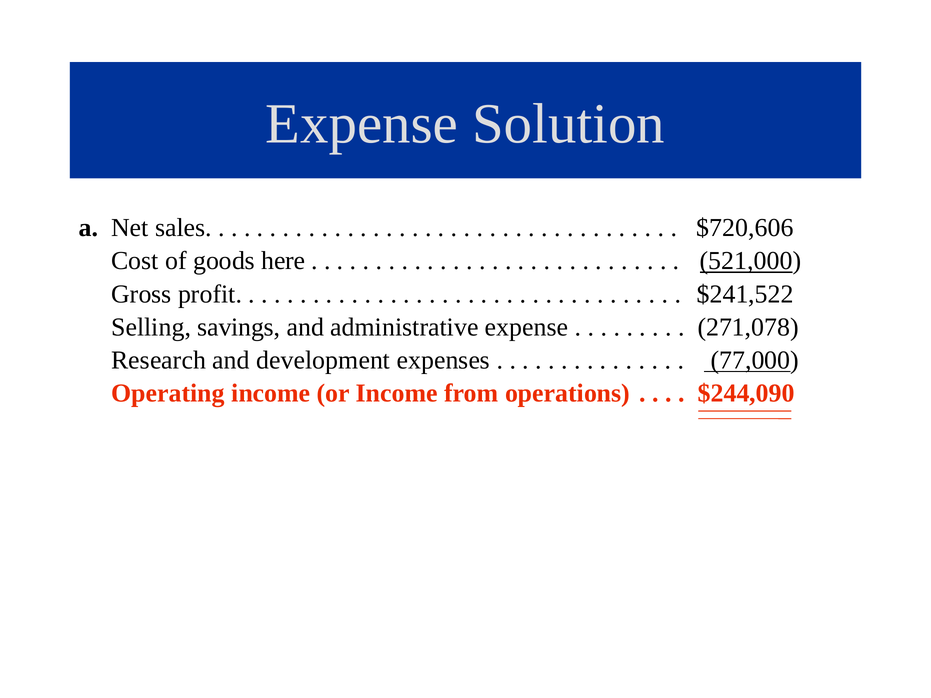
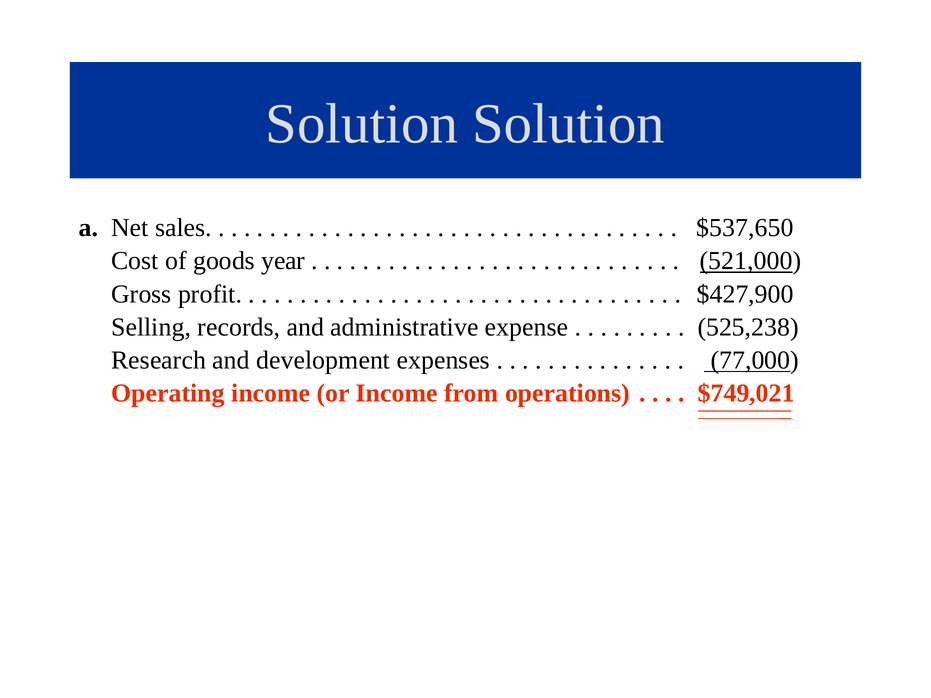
Expense at (362, 124): Expense -> Solution
$720,606: $720,606 -> $537,650
here: here -> year
$241,522: $241,522 -> $427,900
savings: savings -> records
271,078: 271,078 -> 525,238
$244,090: $244,090 -> $749,021
